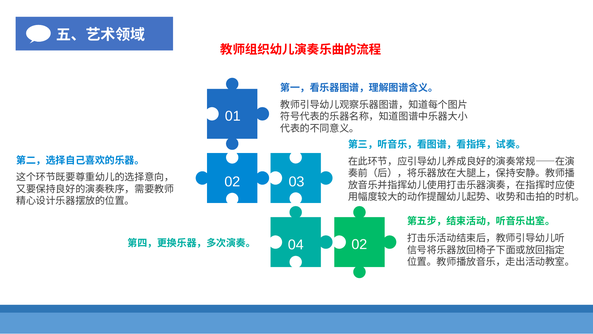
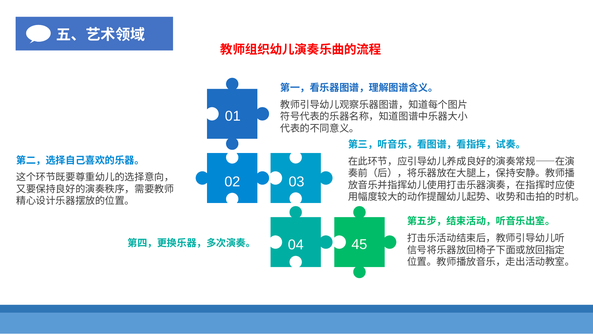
04 02: 02 -> 45
